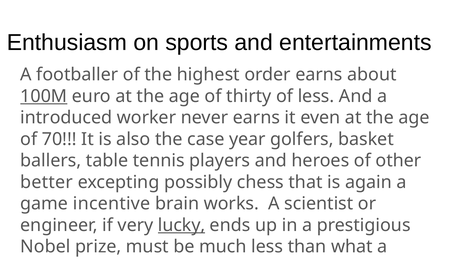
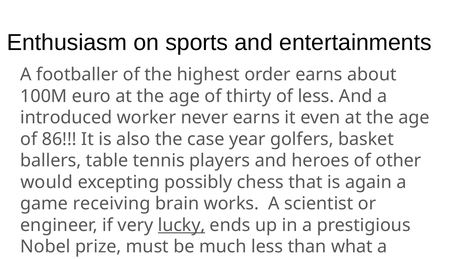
100M underline: present -> none
70: 70 -> 86
better: better -> would
incentive: incentive -> receiving
